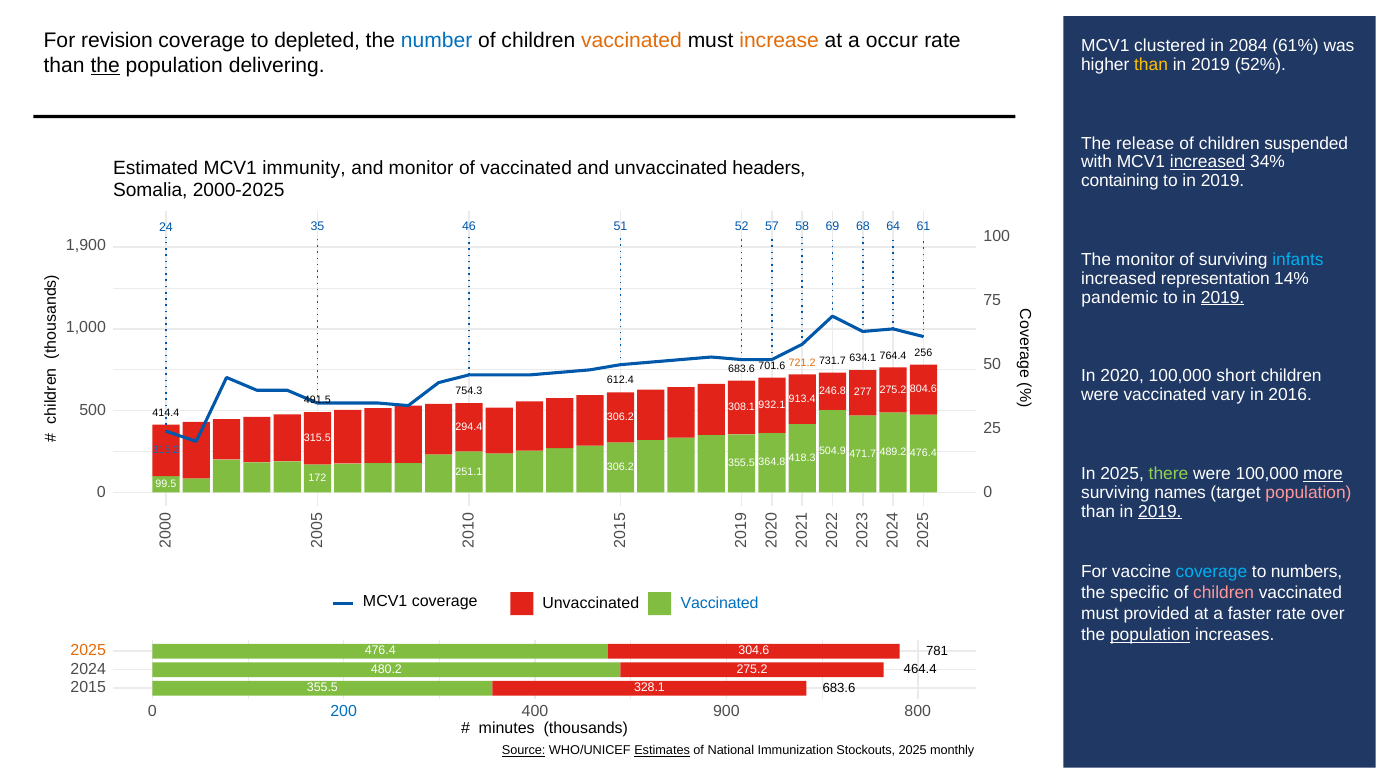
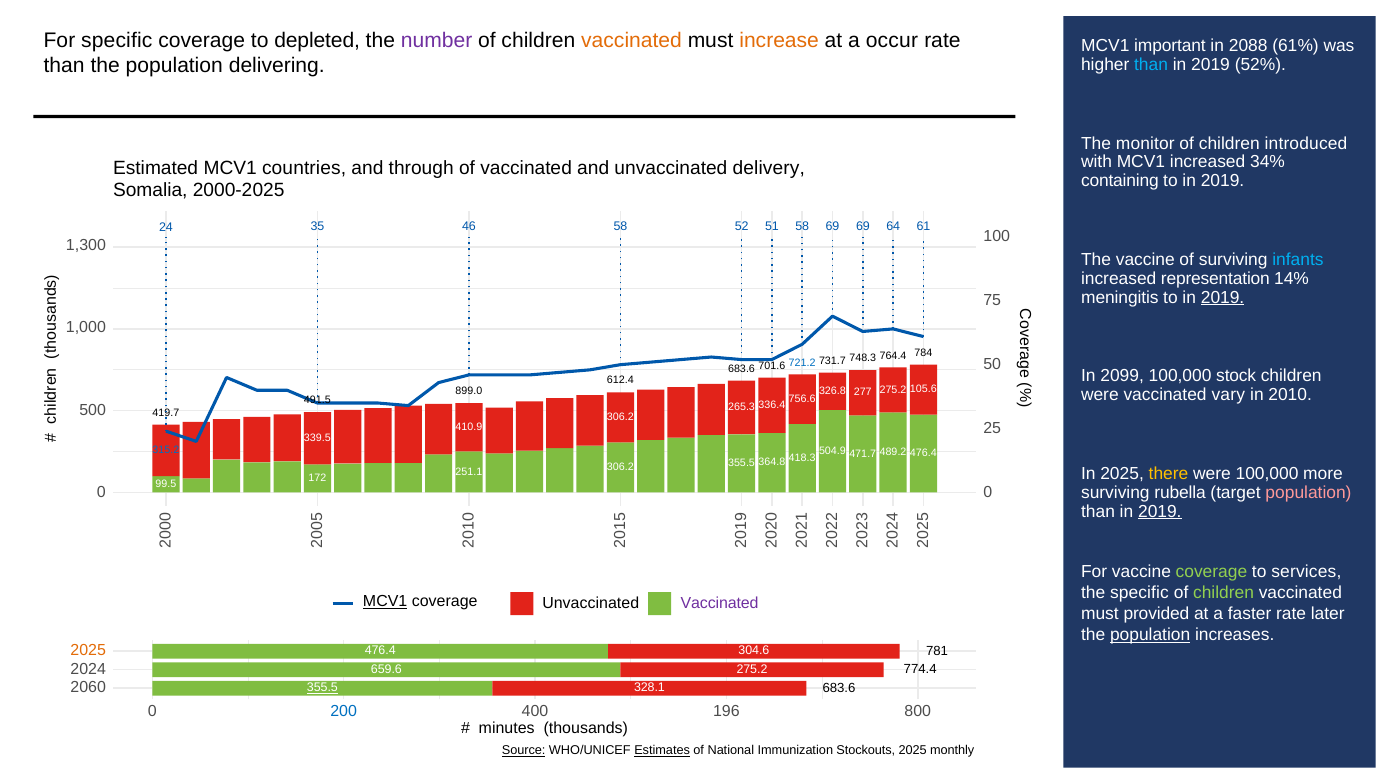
For revision: revision -> specific
number colour: blue -> purple
clustered: clustered -> important
2084: 2084 -> 2088
the at (105, 65) underline: present -> none
than at (1151, 65) colour: yellow -> light blue
release: release -> monitor
suspended: suspended -> introduced
increased at (1208, 162) underline: present -> none
immunity: immunity -> countries
and monitor: monitor -> through
headers: headers -> delivery
46 51: 51 -> 58
57: 57 -> 51
69 68: 68 -> 69
1,900: 1,900 -> 1,300
The monitor: monitor -> vaccine
pandemic: pandemic -> meningitis
721.2 colour: orange -> blue
634.1: 634.1 -> 748.3
256: 256 -> 784
2020: 2020 -> 2099
short: short -> stock
804.6: 804.6 -> 105.6
246.8: 246.8 -> 326.8
754.3: 754.3 -> 899.0
2016: 2016 -> 2010
913.4: 913.4 -> 756.6
932.1: 932.1 -> 336.4
308.1: 308.1 -> 265.3
414.4: 414.4 -> 419.7
294.4: 294.4 -> 410.9
315.5: 315.5 -> 339.5
there colour: light green -> yellow
more underline: present -> none
names: names -> rubella
coverage at (1211, 572) colour: light blue -> light green
numbers: numbers -> services
children at (1224, 592) colour: pink -> light green
MCV1 at (385, 601) underline: none -> present
Vaccinated at (720, 603) colour: blue -> purple
over: over -> later
464.4: 464.4 -> 774.4
480.2: 480.2 -> 659.6
2015: 2015 -> 2060
355.5 at (322, 687) underline: none -> present
900: 900 -> 196
